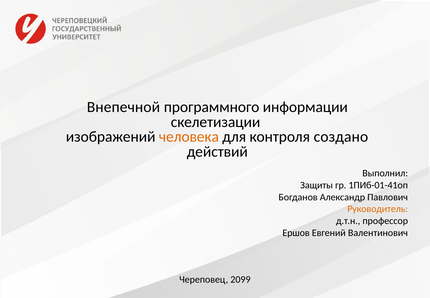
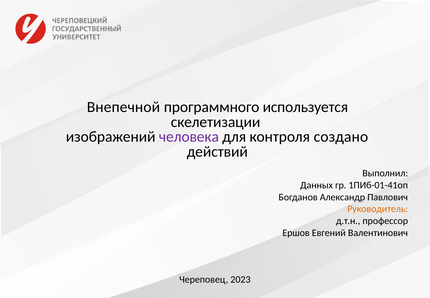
информации: информации -> используется
человека colour: orange -> purple
Защиты: Защиты -> Данных
2099: 2099 -> 2023
